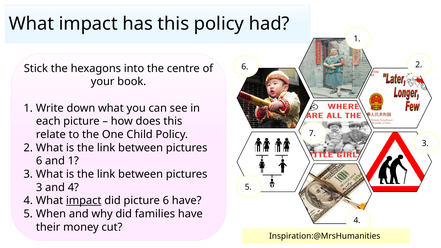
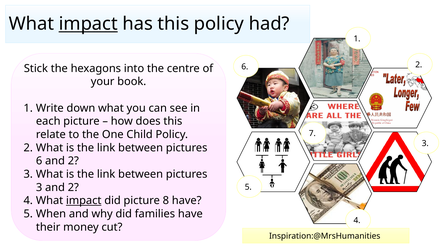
impact at (88, 24) underline: none -> present
6 and 1: 1 -> 2
3 and 4: 4 -> 2
picture 6: 6 -> 8
